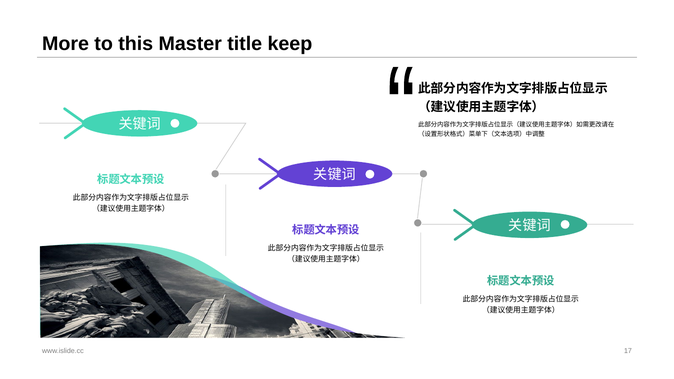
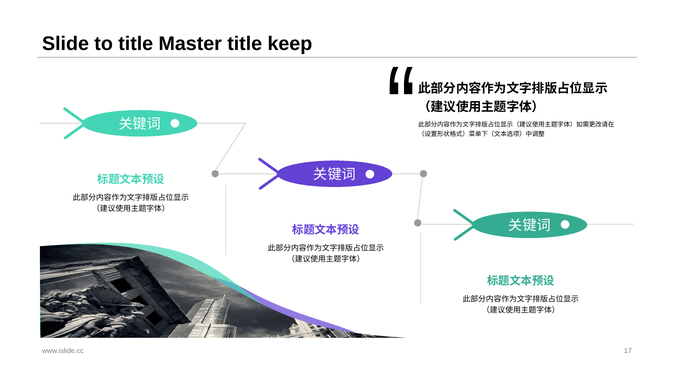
More: More -> Slide
to this: this -> title
